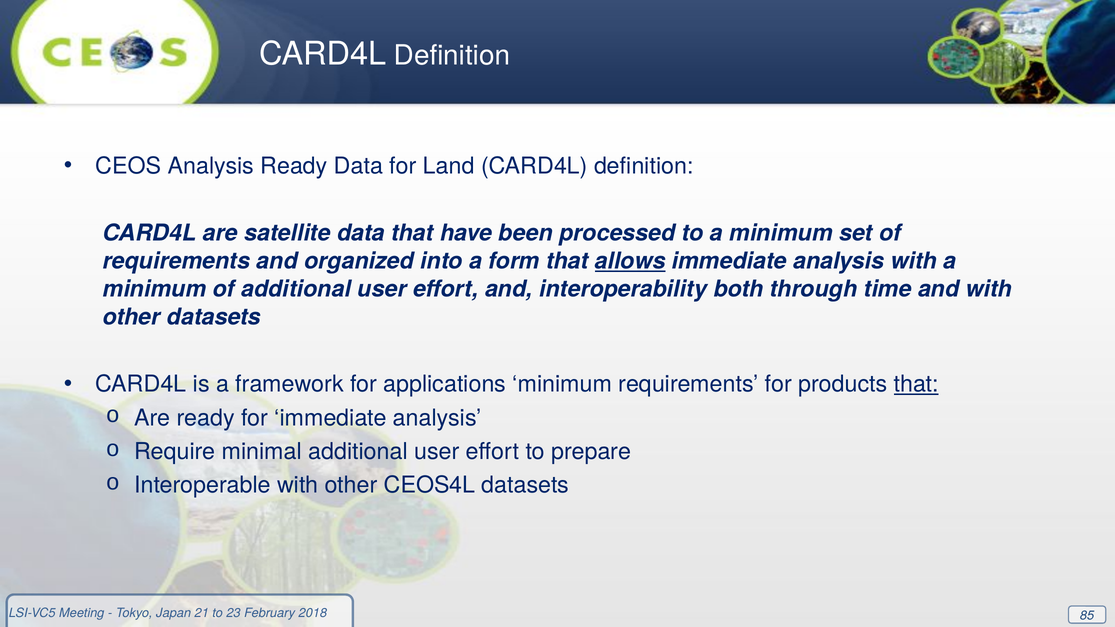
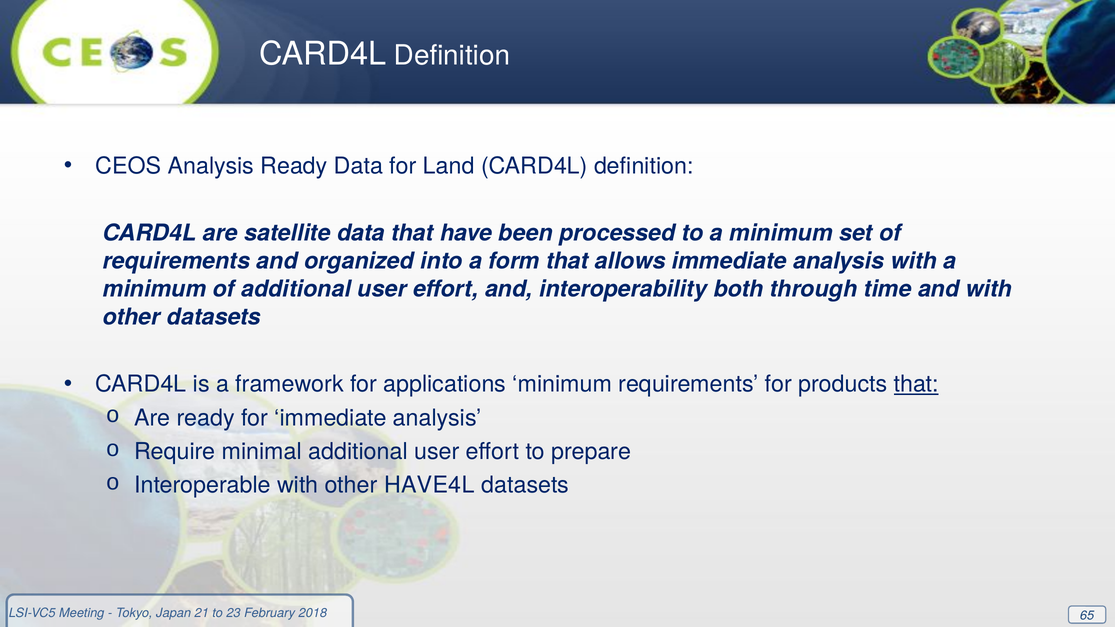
allows underline: present -> none
CEOS4L: CEOS4L -> HAVE4L
85: 85 -> 65
